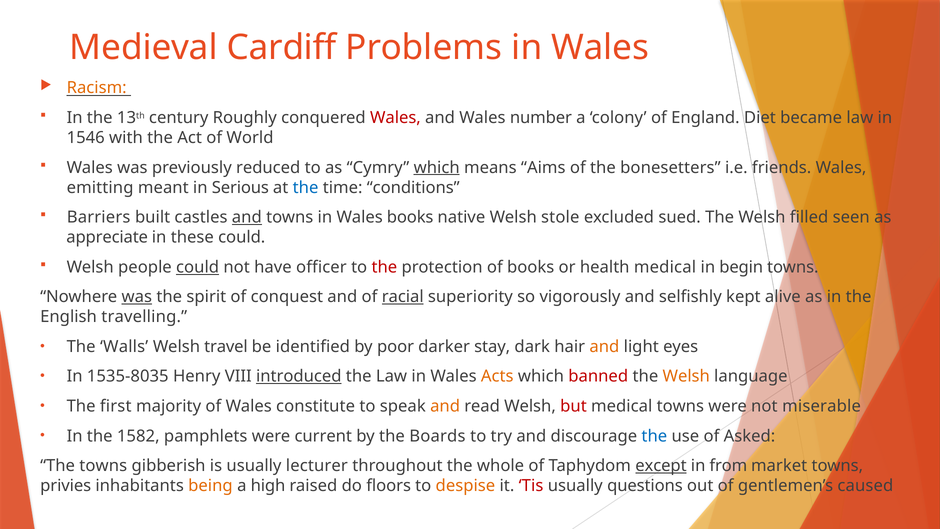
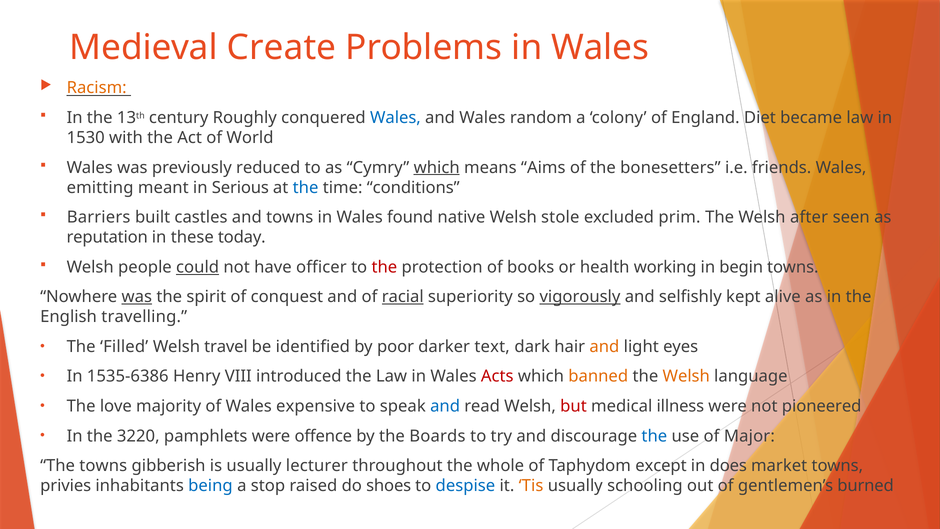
Cardiff: Cardiff -> Create
Wales at (395, 118) colour: red -> blue
number: number -> random
1546: 1546 -> 1530
and at (247, 217) underline: present -> none
Wales books: books -> found
sued: sued -> prim
filled: filled -> after
appreciate: appreciate -> reputation
these could: could -> today
health medical: medical -> working
vigorously underline: none -> present
Walls: Walls -> Filled
stay: stay -> text
1535-8035: 1535-8035 -> 1535-6386
introduced underline: present -> none
Acts colour: orange -> red
banned colour: red -> orange
first: first -> love
constitute: constitute -> expensive
and at (445, 406) colour: orange -> blue
medical towns: towns -> illness
miserable: miserable -> pioneered
1582: 1582 -> 3220
current: current -> offence
Asked: Asked -> Major
except underline: present -> none
from: from -> does
being colour: orange -> blue
high: high -> stop
floors: floors -> shoes
despise colour: orange -> blue
Tis colour: red -> orange
questions: questions -> schooling
caused: caused -> burned
